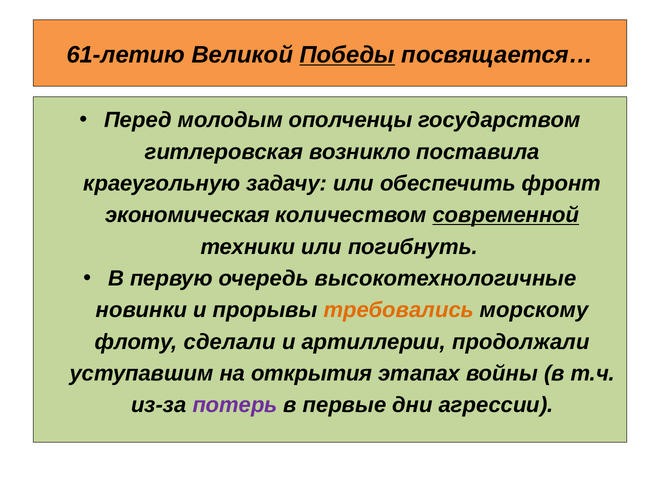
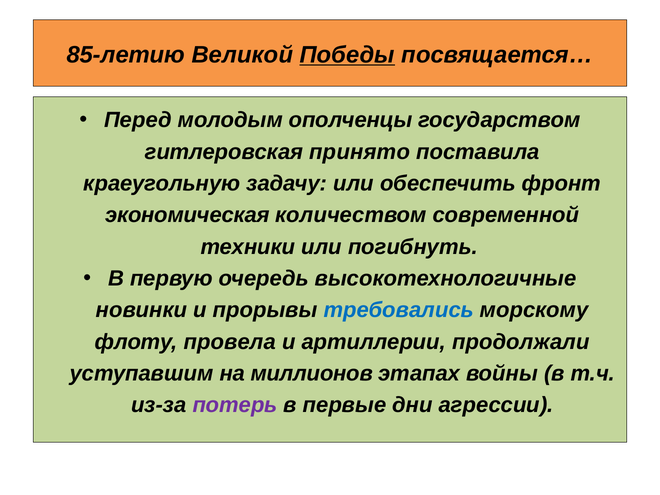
61-летию: 61-летию -> 85-летию
возникло: возникло -> принято
современной underline: present -> none
требовались colour: orange -> blue
сделали: сделали -> провела
открытия: открытия -> миллионов
